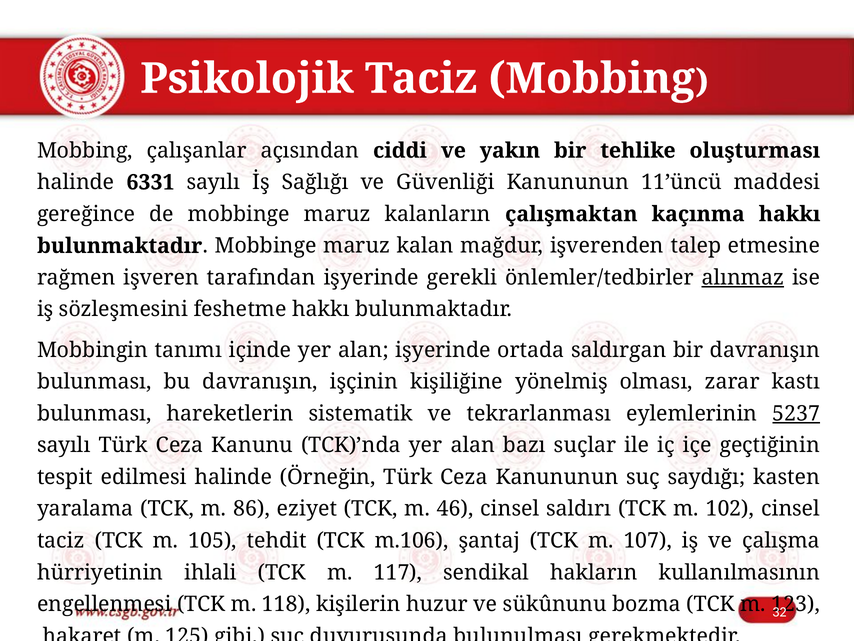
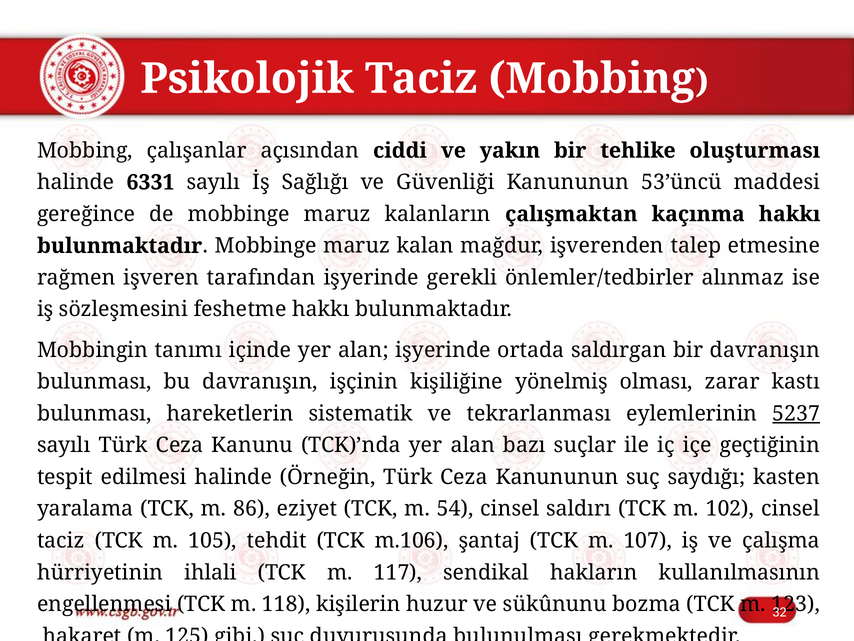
11’üncü: 11’üncü -> 53’üncü
alınmaz underline: present -> none
46: 46 -> 54
